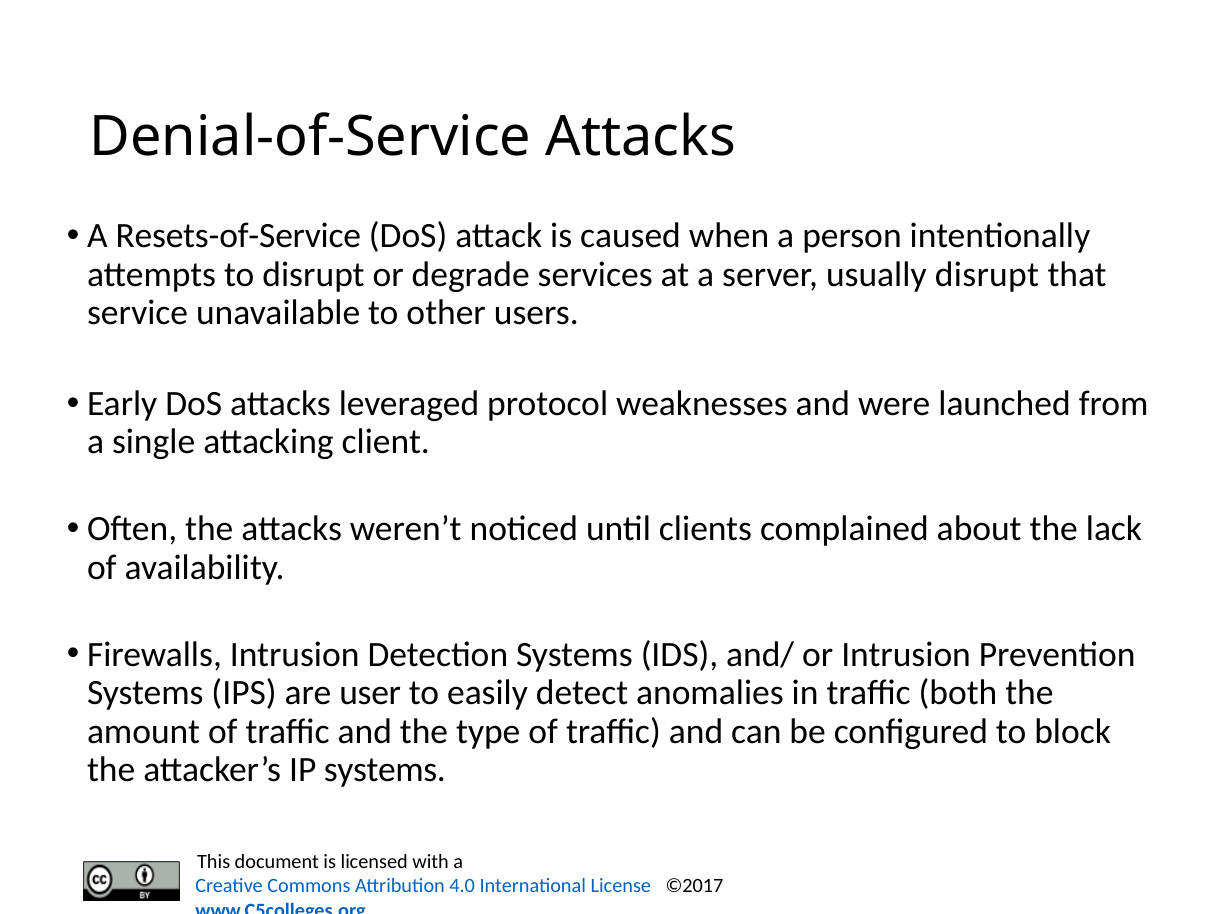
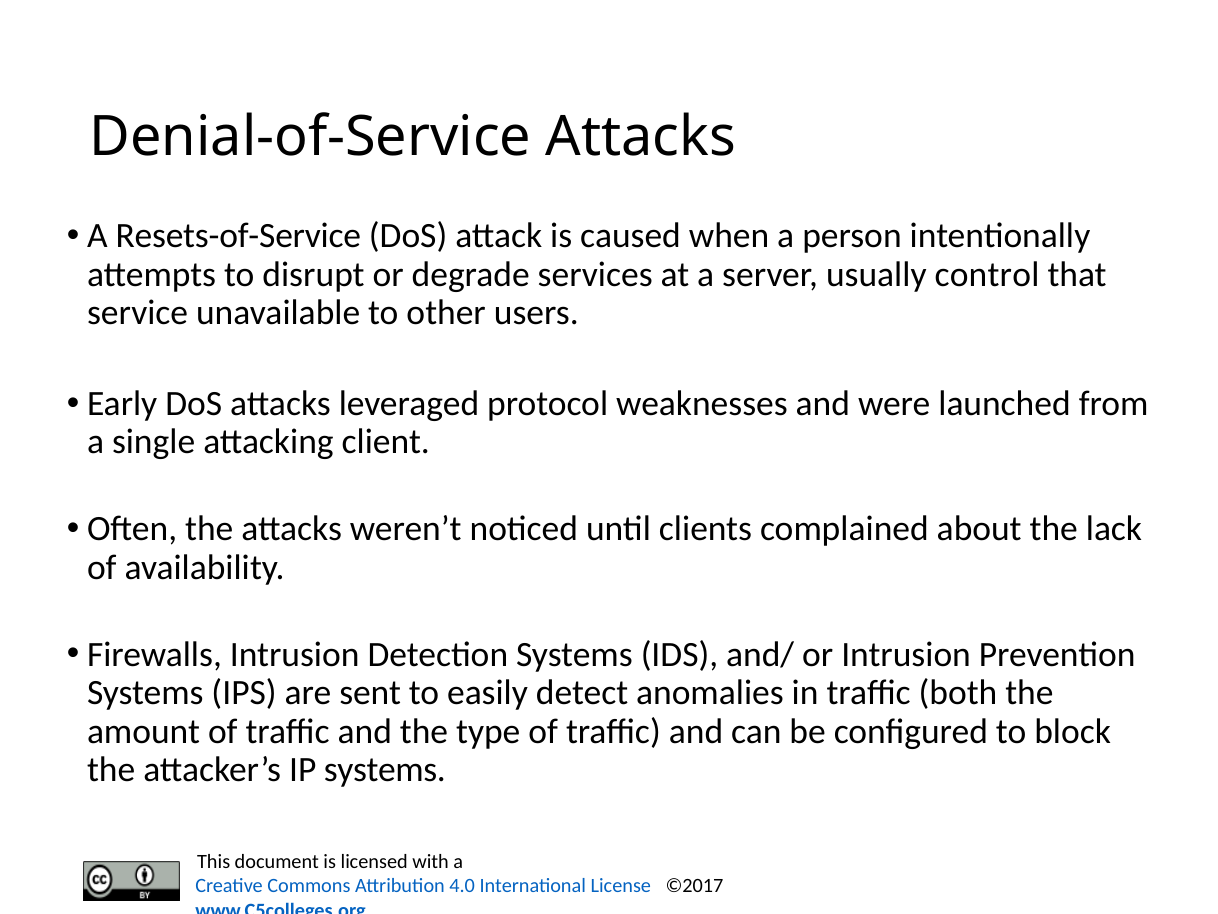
usually disrupt: disrupt -> control
user: user -> sent
